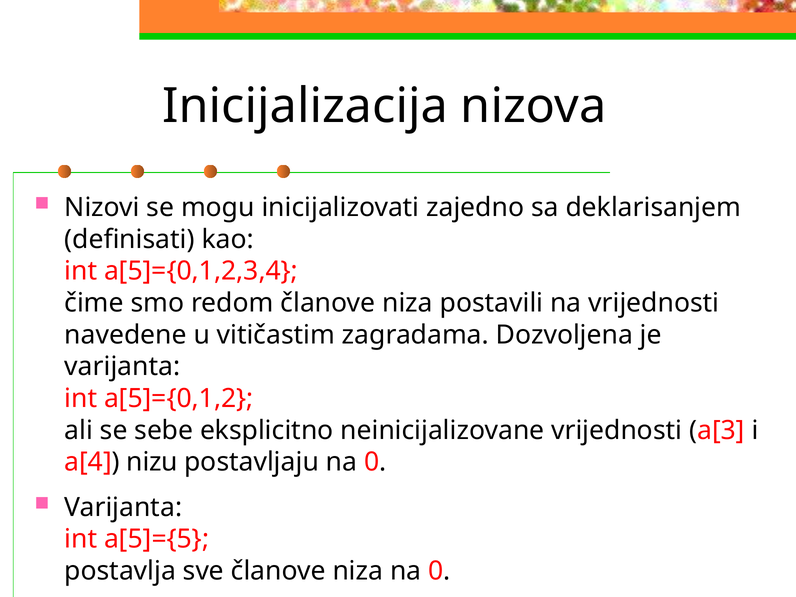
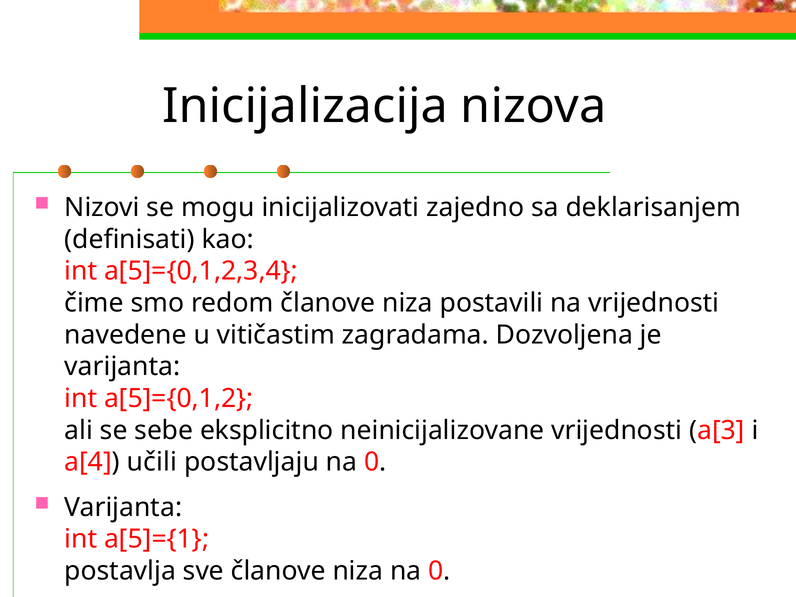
nizu: nizu -> učili
a[5]={5: a[5]={5 -> a[5]={1
